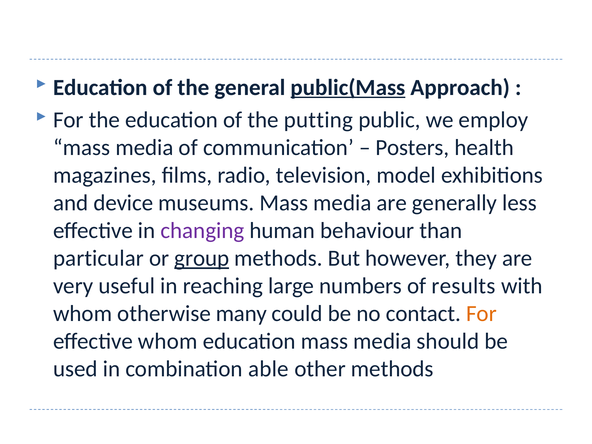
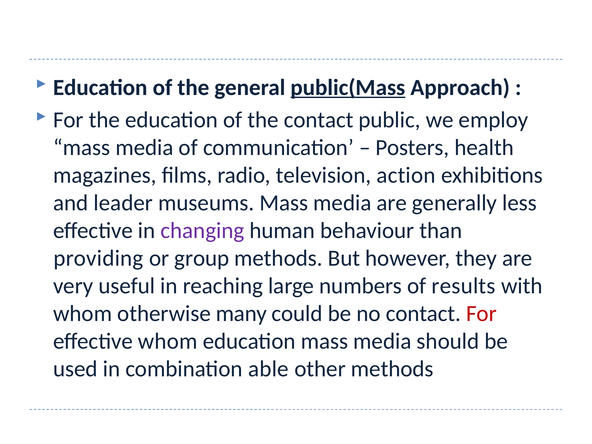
the putting: putting -> contact
model: model -> action
device: device -> leader
particular: particular -> providing
group underline: present -> none
For at (481, 314) colour: orange -> red
